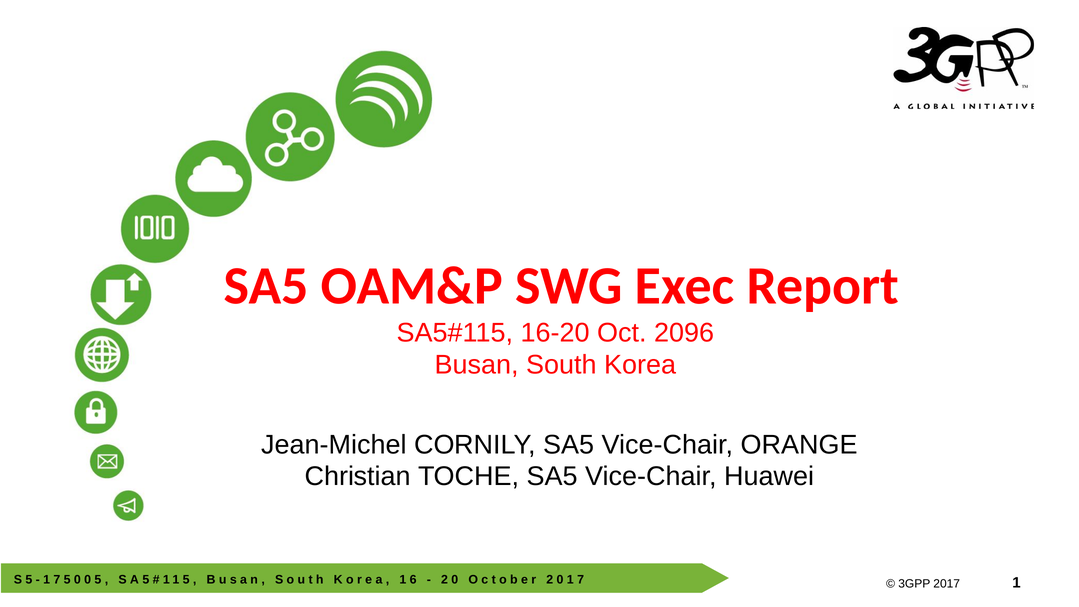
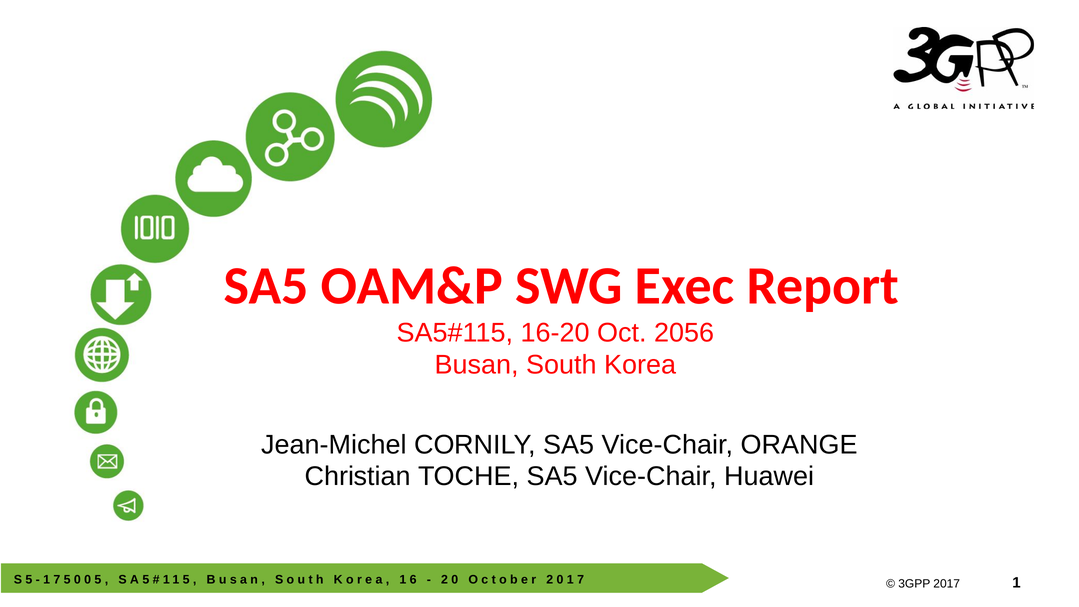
2096: 2096 -> 2056
